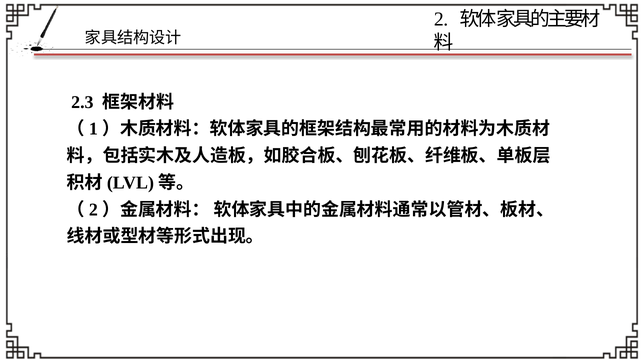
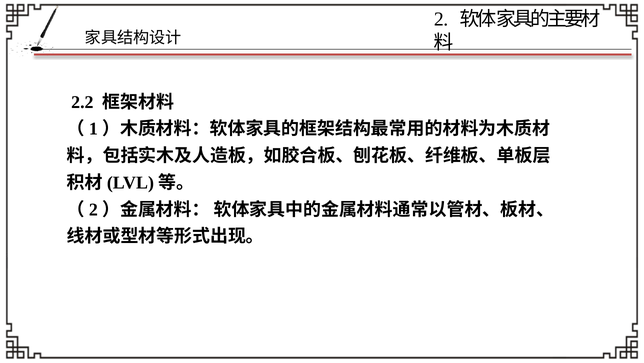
2.3: 2.3 -> 2.2
